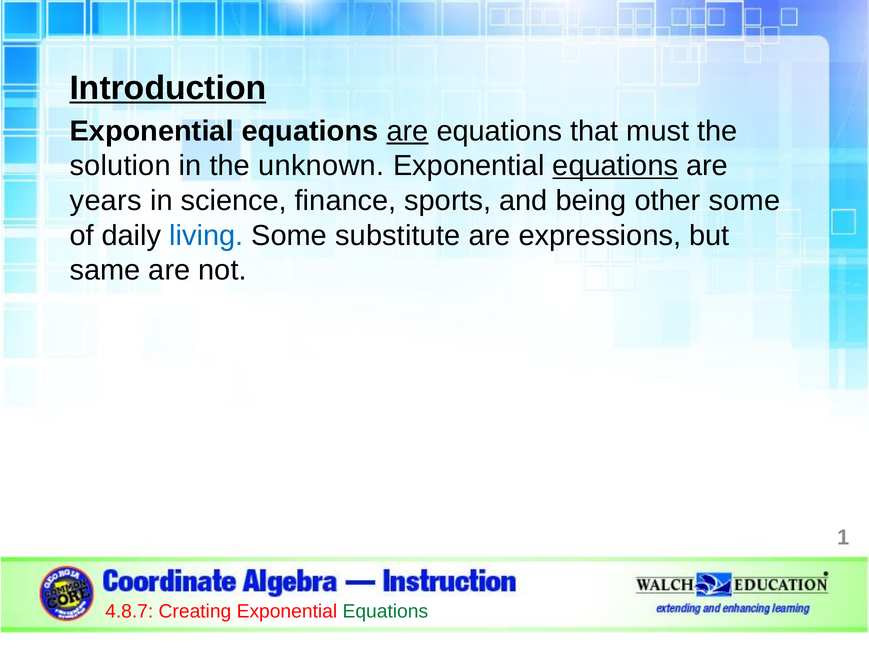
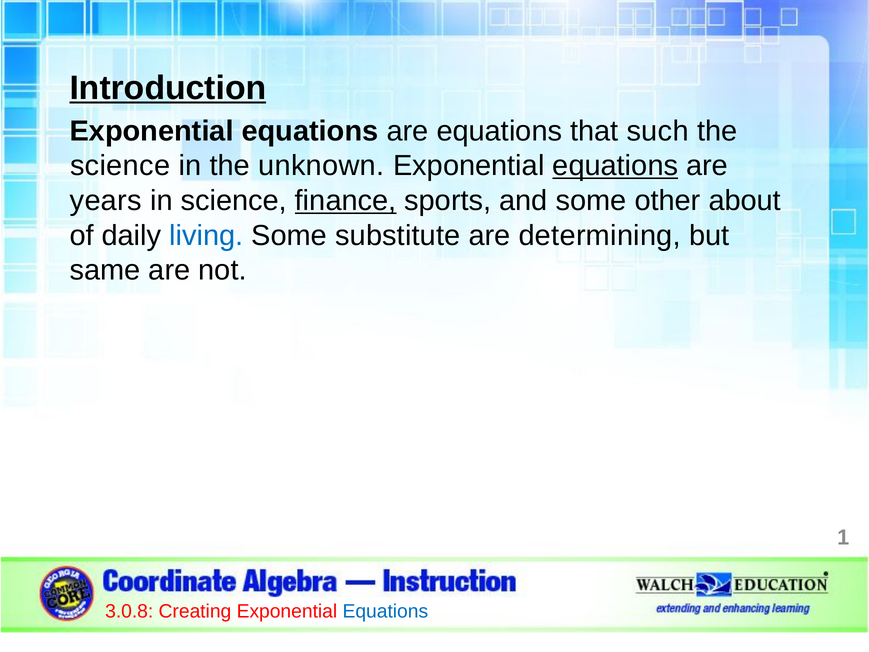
are at (408, 131) underline: present -> none
must: must -> such
solution at (120, 166): solution -> science
finance underline: none -> present
and being: being -> some
other some: some -> about
expressions: expressions -> determining
4.8.7: 4.8.7 -> 3.0.8
Equations at (385, 611) colour: green -> blue
